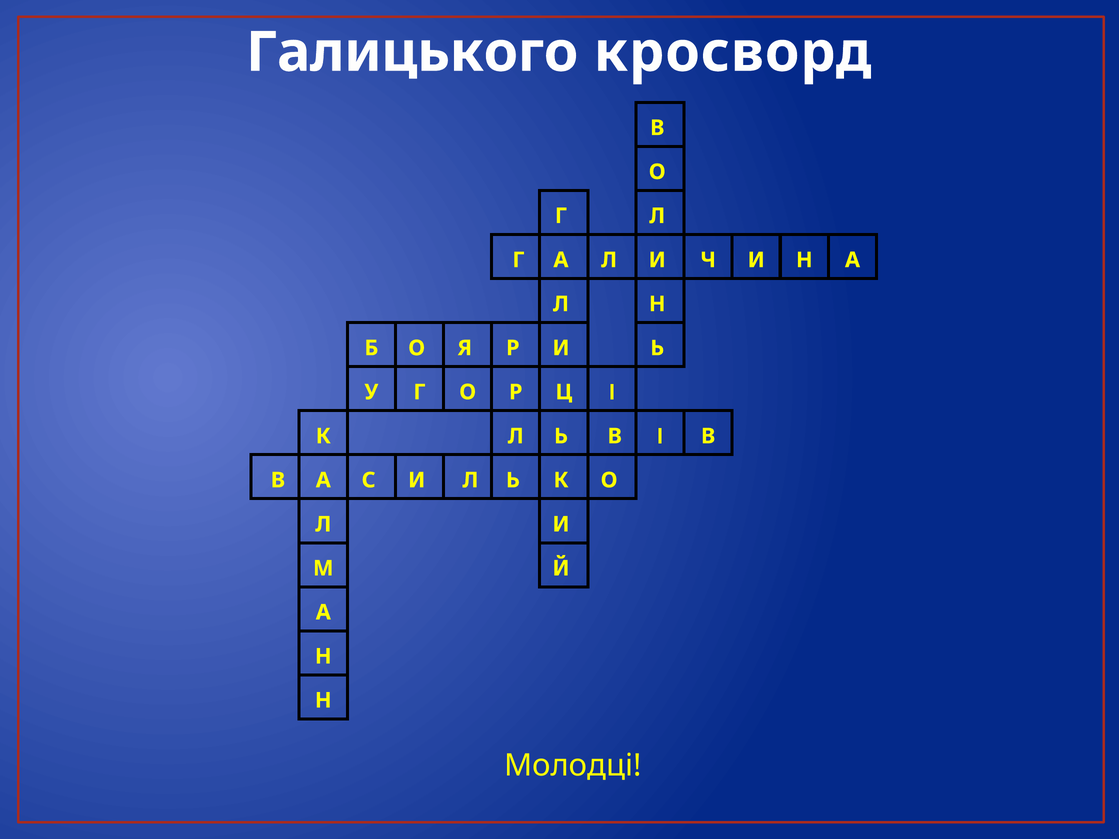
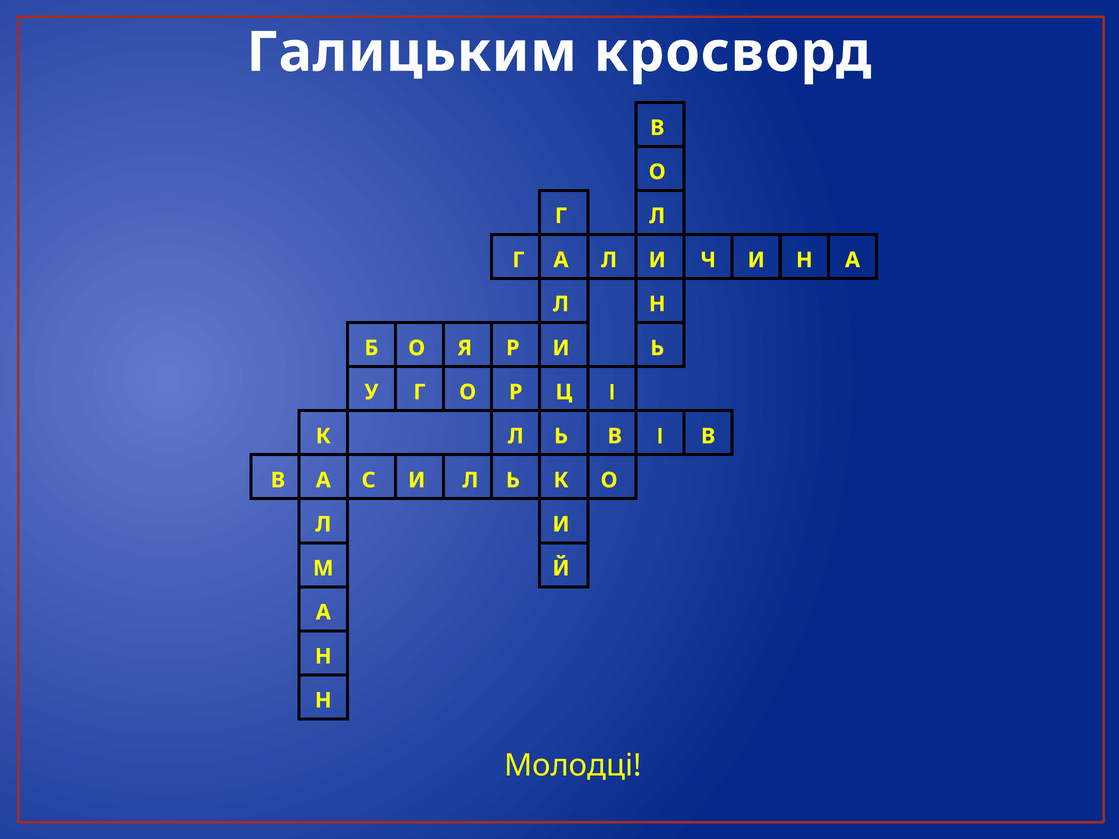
Галицького: Галицького -> Галицьким
